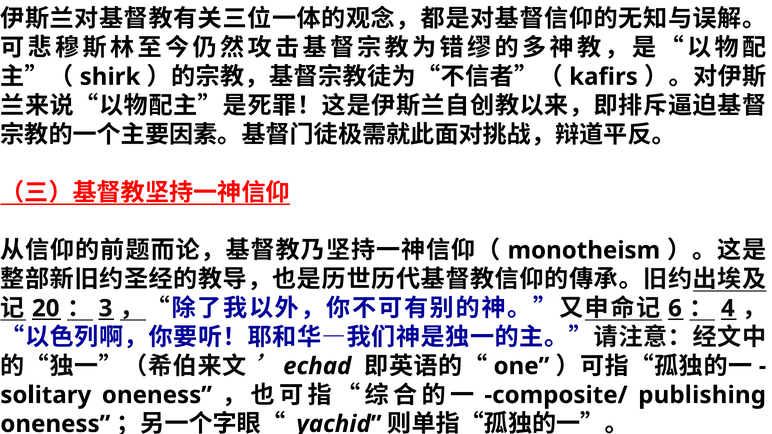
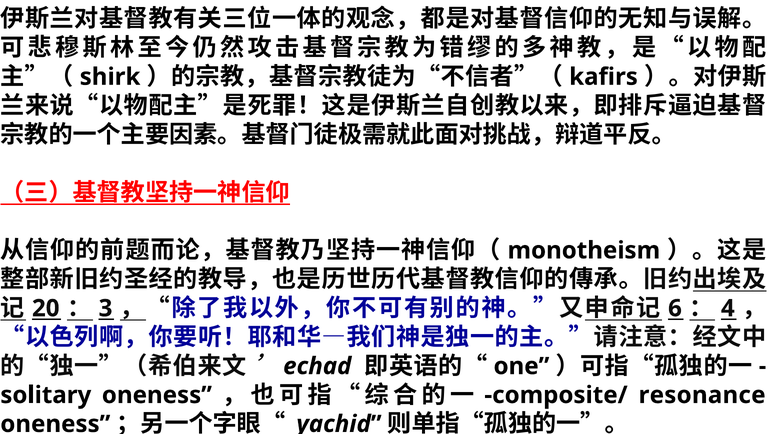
publishing: publishing -> resonance
